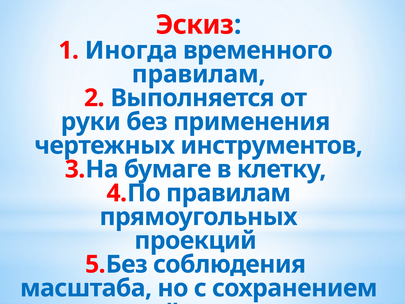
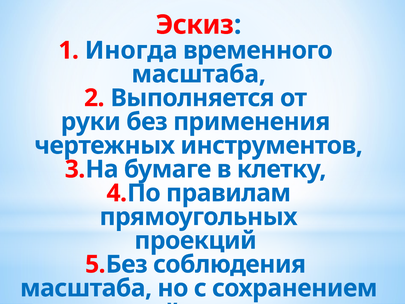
правилам at (199, 74): правилам -> масштаба
